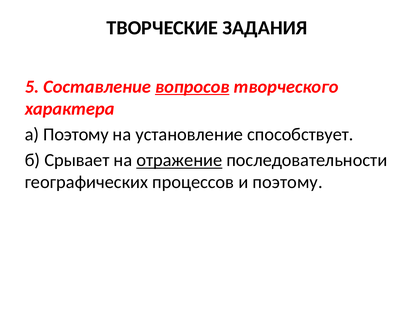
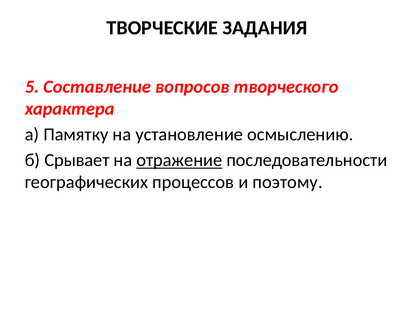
вопросов underline: present -> none
а Поэтому: Поэтому -> Памятку
способствует: способствует -> осмыслению
